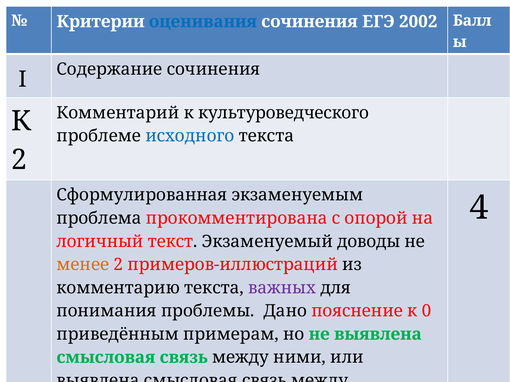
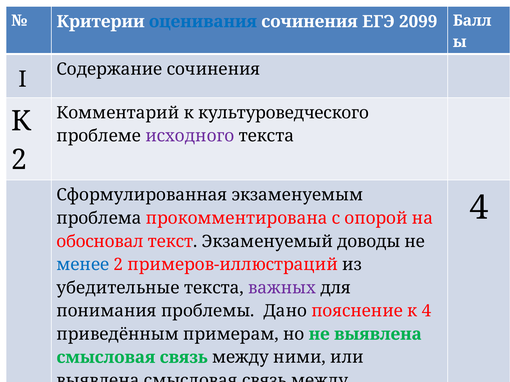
2002: 2002 -> 2099
исходного at (190, 136) colour: blue -> purple
логичный: логичный -> обосновал
менее colour: orange -> blue
комментарию: комментарию -> убедительные
к 0: 0 -> 4
